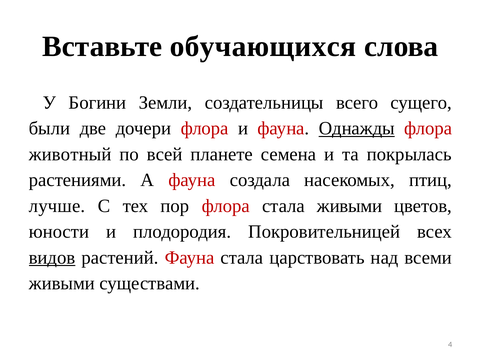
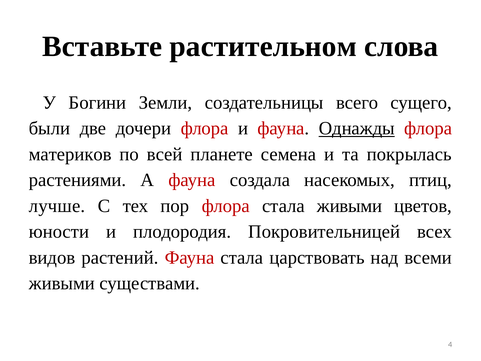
обучающихся: обучающихся -> растительном
животный: животный -> материков
видов underline: present -> none
